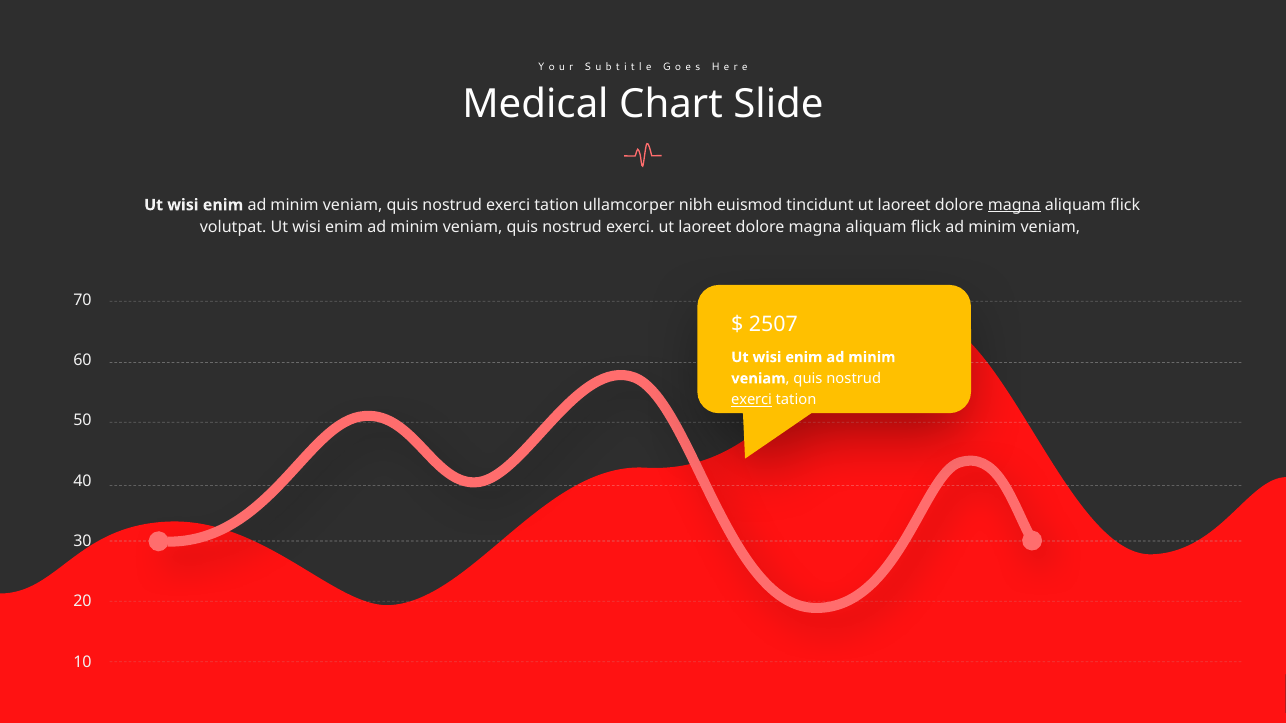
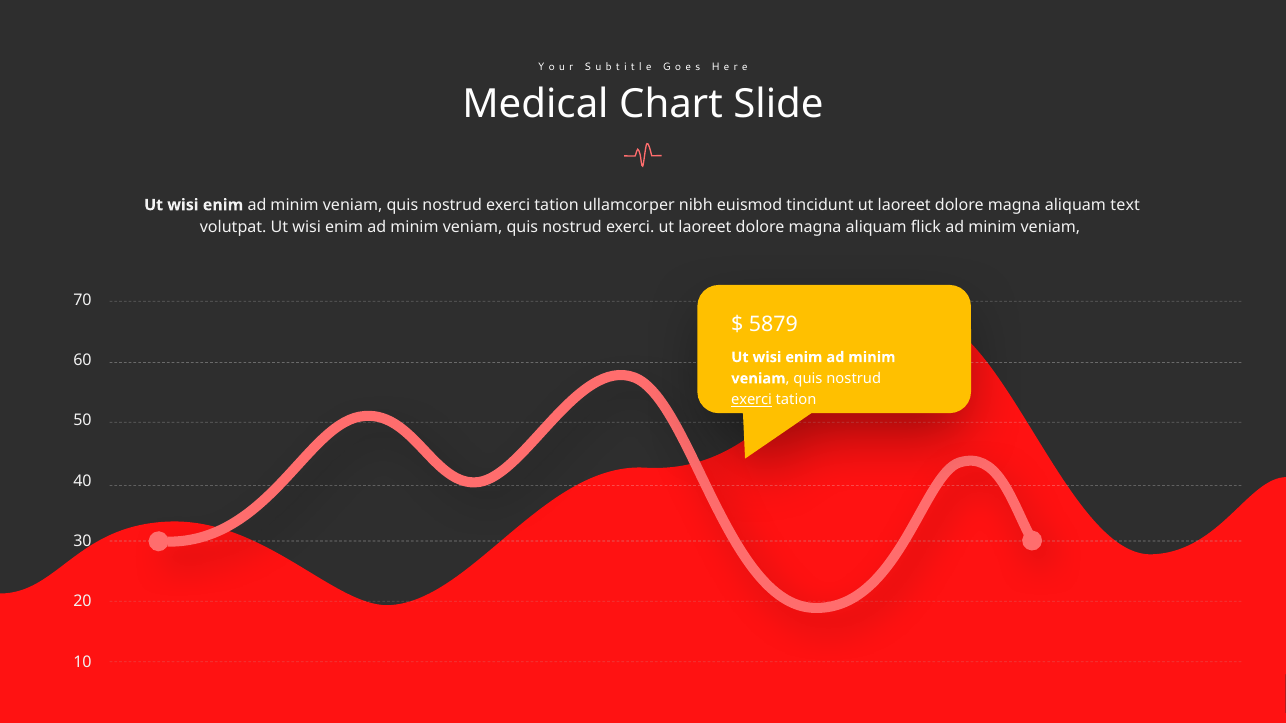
magna at (1014, 205) underline: present -> none
flick at (1125, 205): flick -> text
2507: 2507 -> 5879
